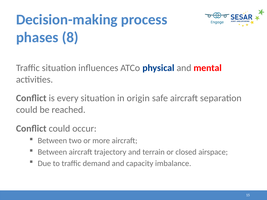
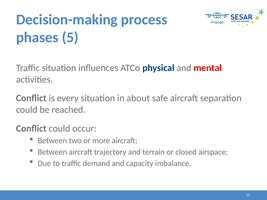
8: 8 -> 5
origin: origin -> about
